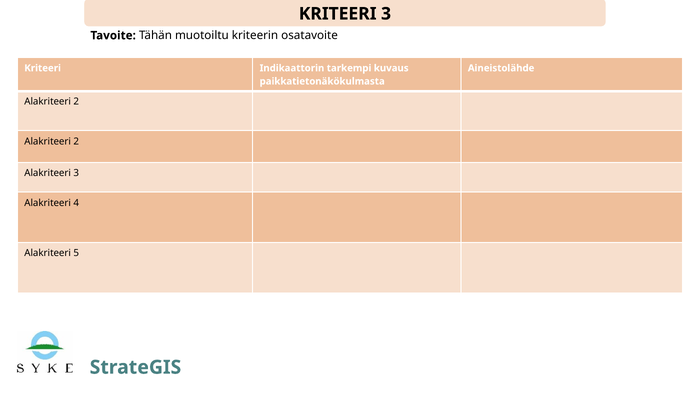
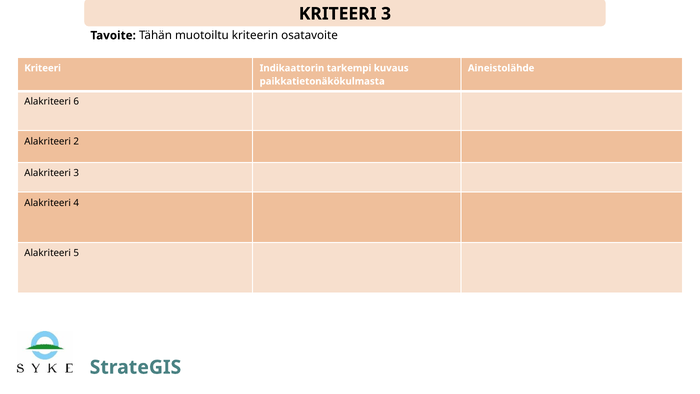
2 at (76, 102): 2 -> 6
